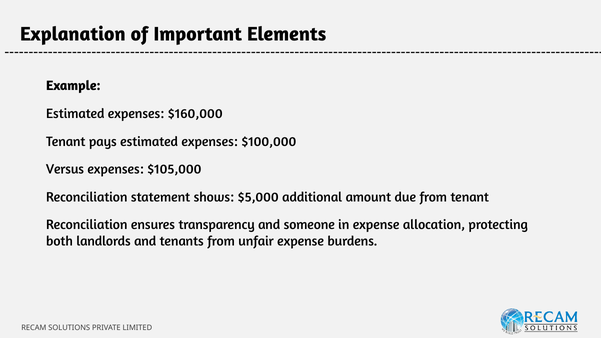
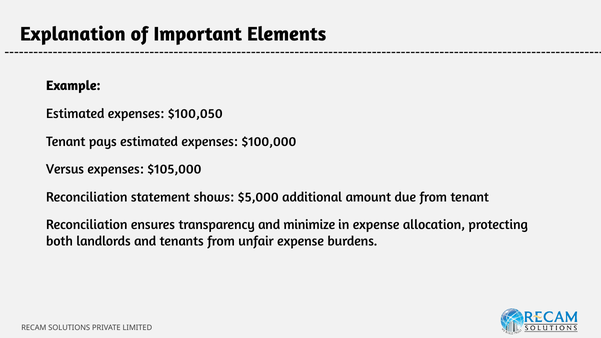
$160,000: $160,000 -> $100,050
someone: someone -> minimize
